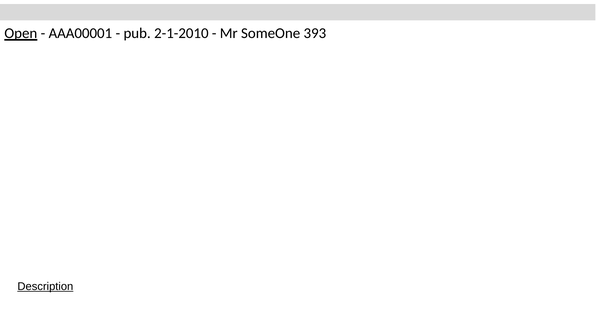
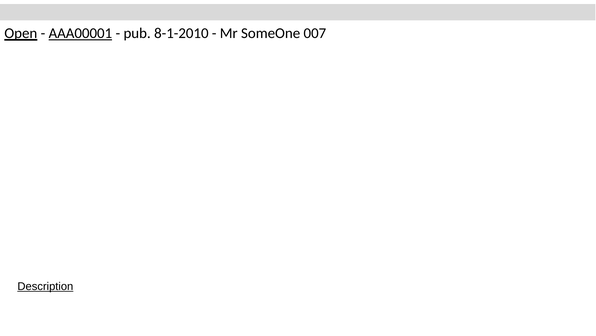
AAA00001 underline: none -> present
2-1-2010: 2-1-2010 -> 8-1-2010
393: 393 -> 007
